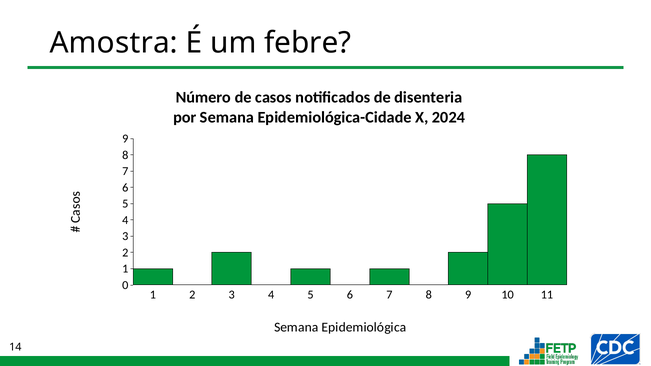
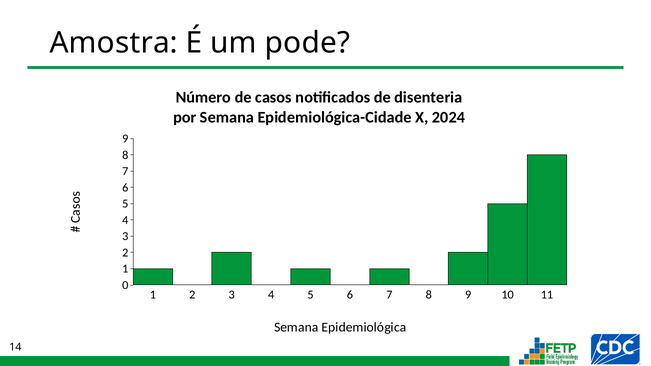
febre: febre -> pode
